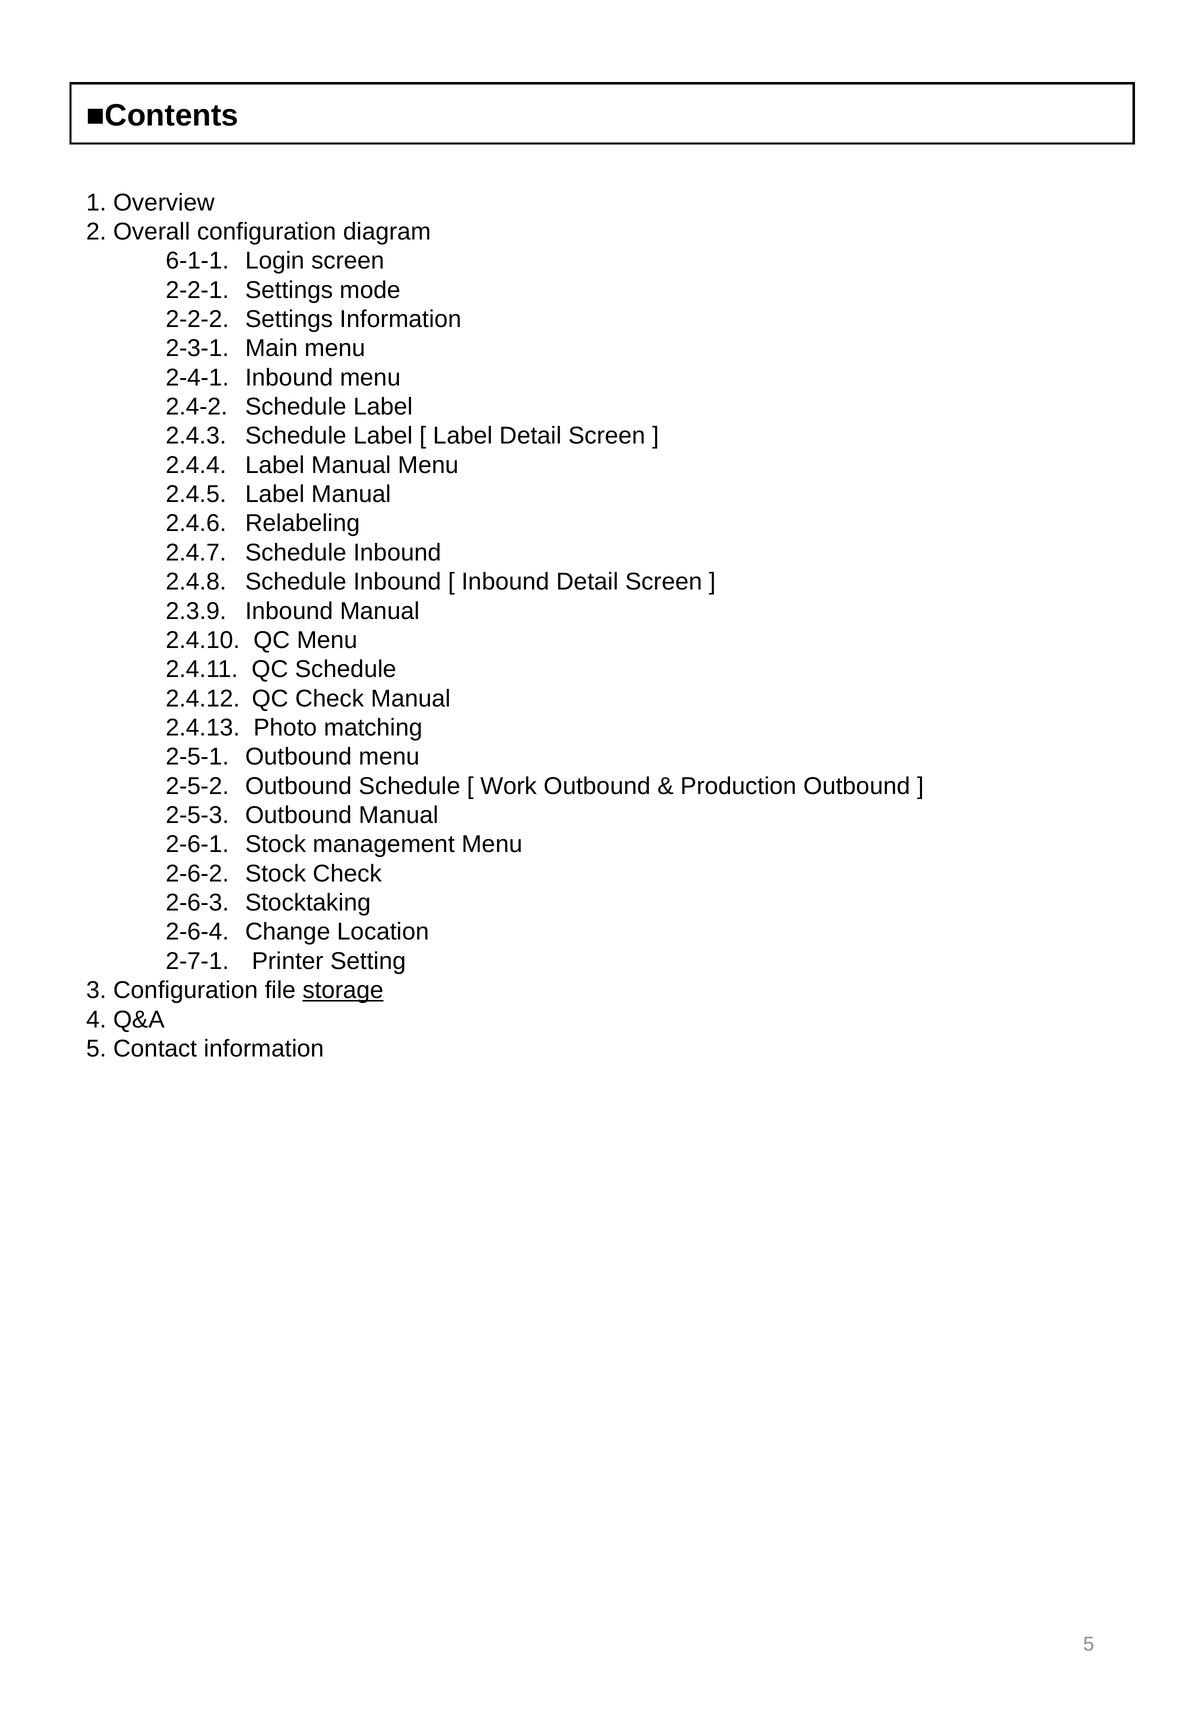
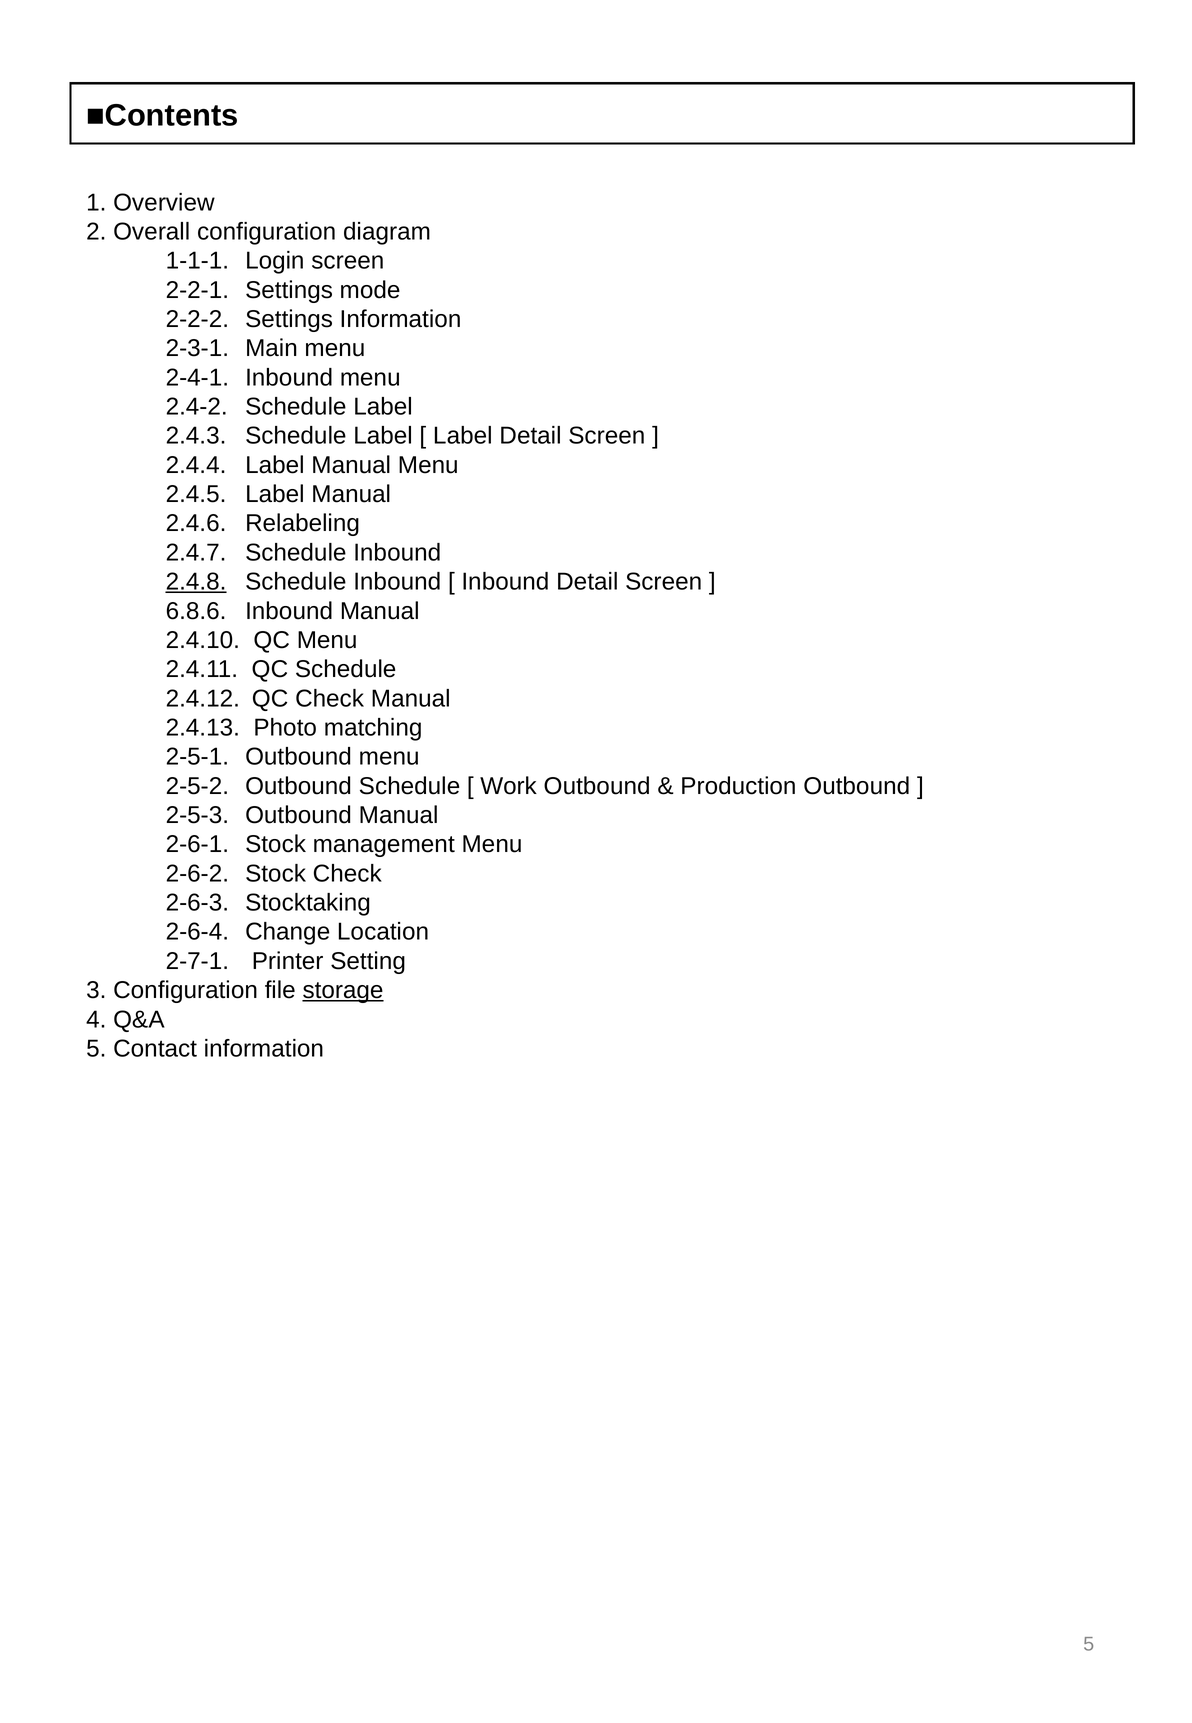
6-1-1: 6-1-1 -> 1-1-1
2.4.8 underline: none -> present
2.3.9: 2.3.9 -> 6.8.6
